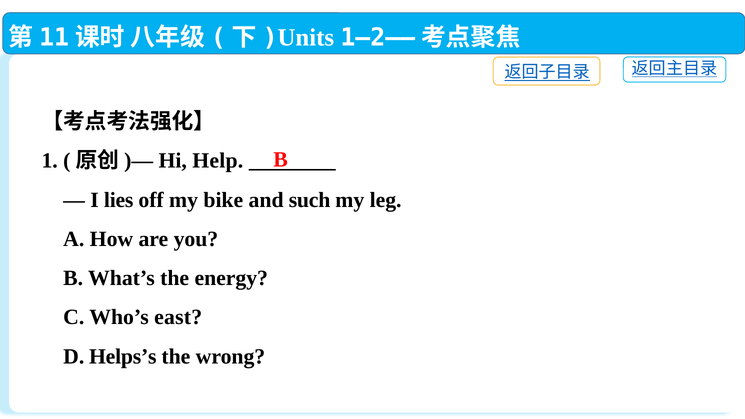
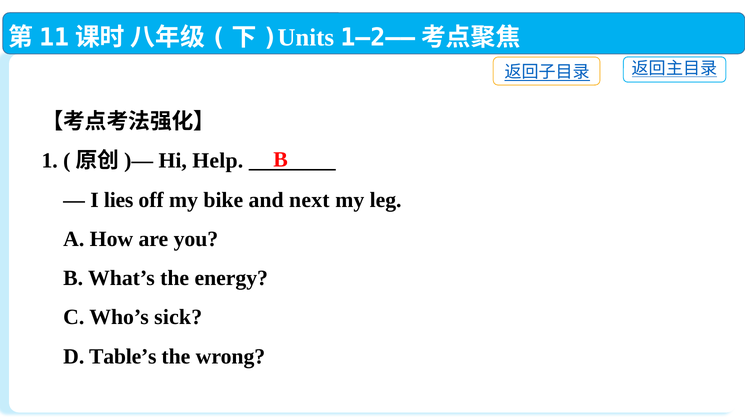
such: such -> next
east: east -> sick
Helps’s: Helps’s -> Table’s
